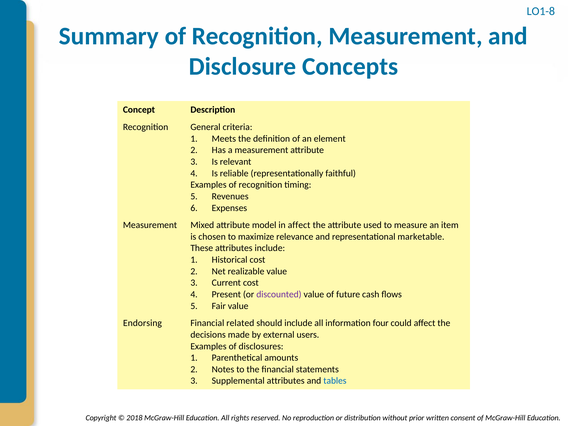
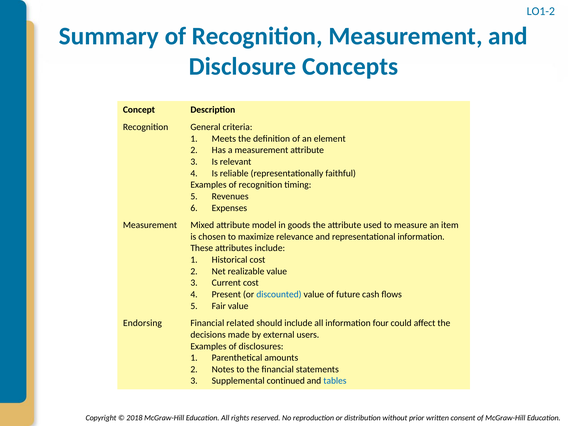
LO1-8: LO1-8 -> LO1-2
in affect: affect -> goods
representational marketable: marketable -> information
discounted colour: purple -> blue
Supplemental attributes: attributes -> continued
